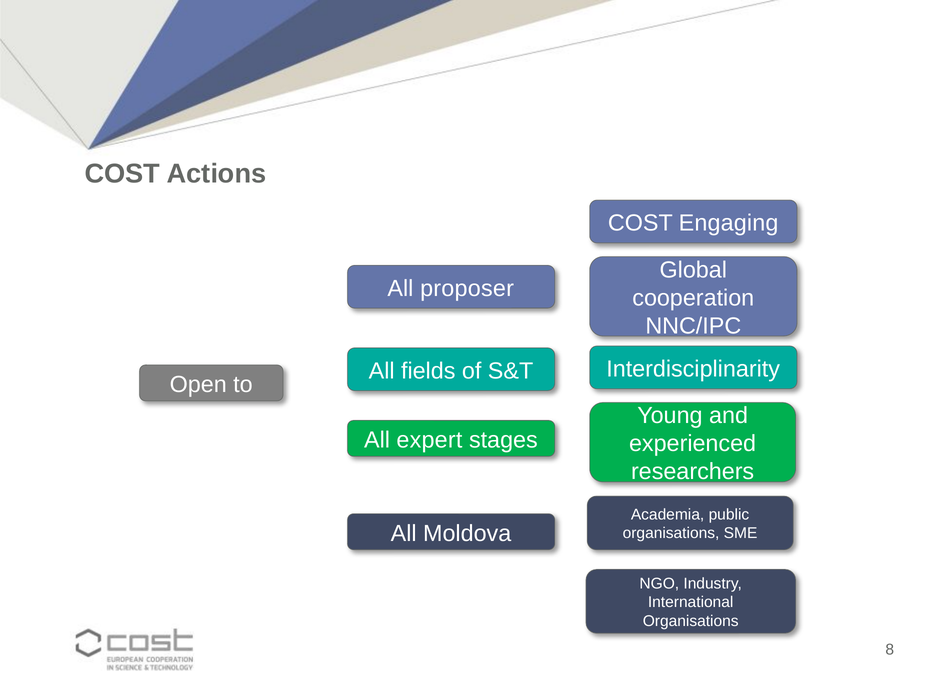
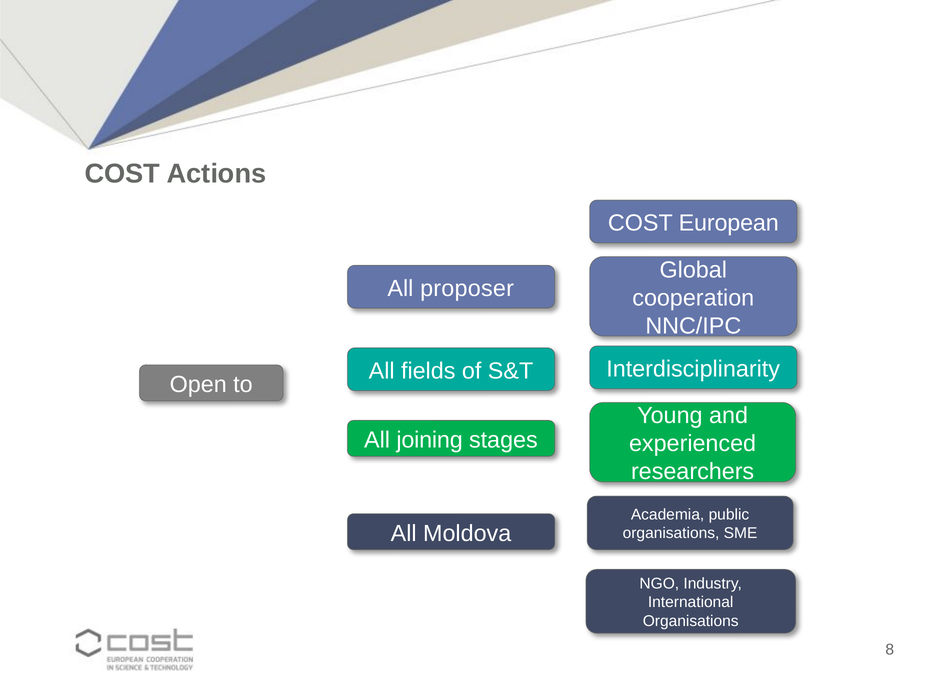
Engaging: Engaging -> European
expert: expert -> joining
